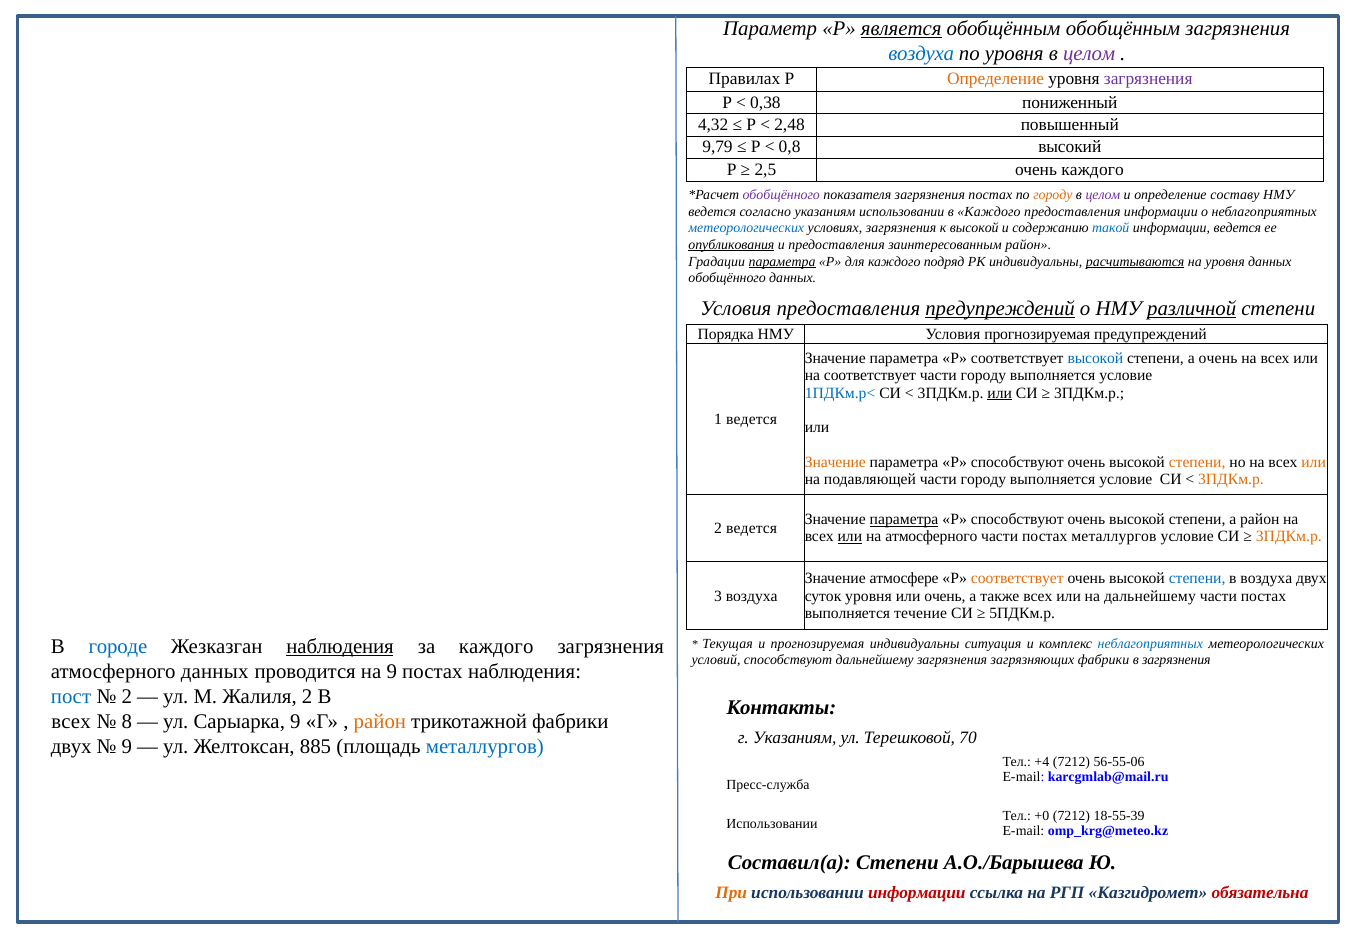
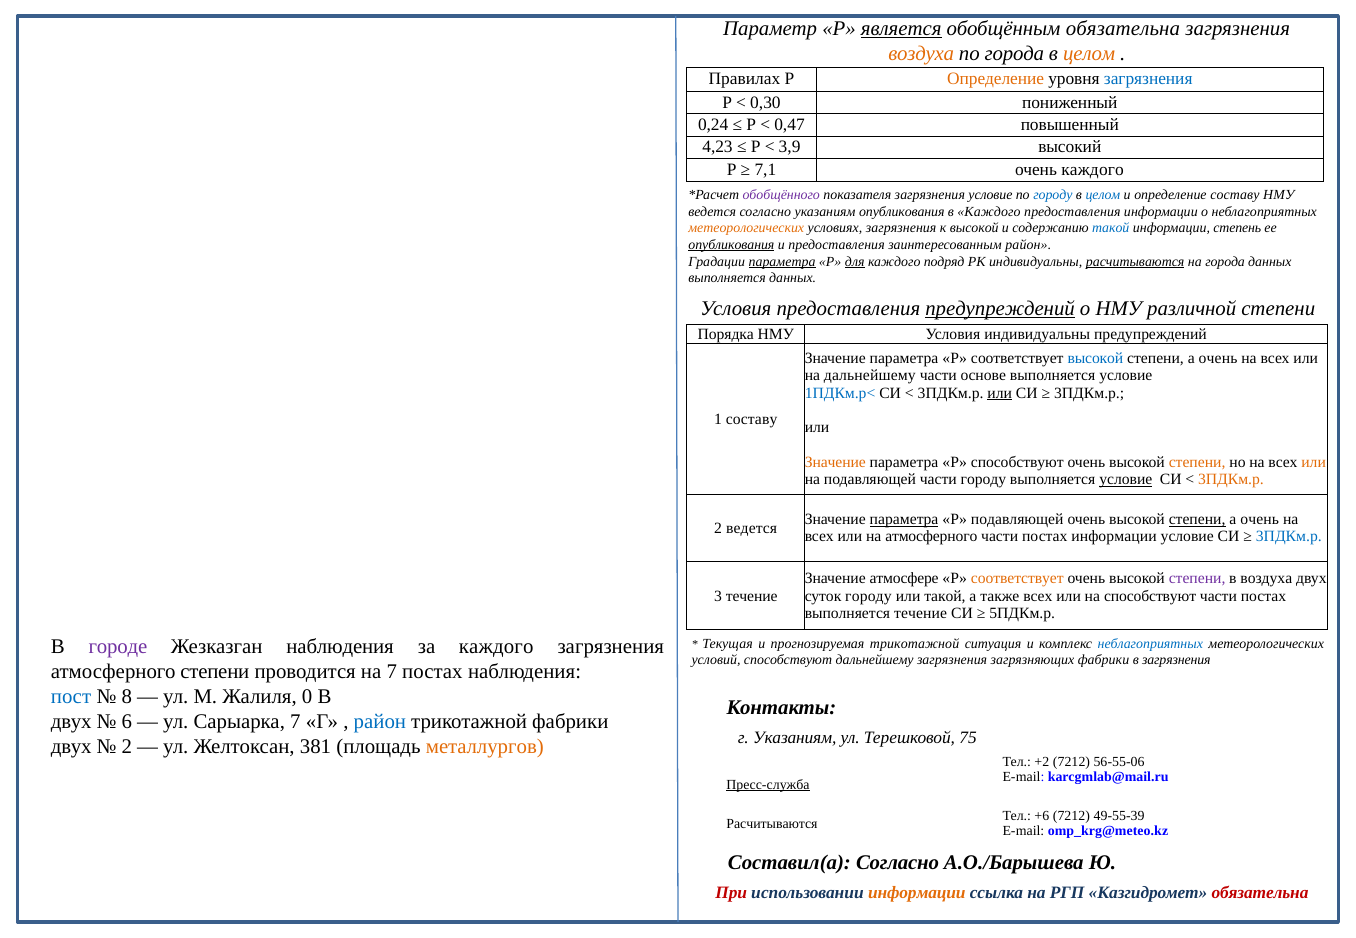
обобщённым обобщённым: обобщённым -> обязательна
воздуха at (921, 54) colour: blue -> orange
по уровня: уровня -> города
целом at (1089, 54) colour: purple -> orange
загрязнения at (1148, 79) colour: purple -> blue
0,38: 0,38 -> 0,30
4,32: 4,32 -> 0,24
2,48: 2,48 -> 0,47
9,79: 9,79 -> 4,23
0,8: 0,8 -> 3,9
2,5: 2,5 -> 7,1
загрязнения постах: постах -> условие
городу at (1053, 195) colour: orange -> blue
целом at (1103, 195) colour: purple -> blue
указаниям использовании: использовании -> опубликования
метеорологических at (746, 228) colour: blue -> orange
информации ведется: ведется -> степень
для underline: none -> present
на уровня: уровня -> города
обобщённого at (727, 278): обобщённого -> выполняется
различной underline: present -> none
Условия прогнозируемая: прогнозируемая -> индивидуальны
на соответствует: соответствует -> дальнейшему
городу at (983, 376): городу -> основе
1 ведется: ведется -> составу
условие at (1126, 480) underline: none -> present
способствуют at (1017, 520): способствуют -> подавляющей
степени at (1197, 520) underline: none -> present
район at (1260, 520): район -> очень
или at (850, 537) underline: present -> none
постах металлургов: металлургов -> информации
3ПДКм.р at (1289, 537) colour: orange -> blue
степени at (1197, 579) colour: blue -> purple
3 воздуха: воздуха -> течение
суток уровня: уровня -> городу
или очень: очень -> такой
на дальнейшему: дальнейшему -> способствуют
городе colour: blue -> purple
наблюдения at (340, 647) underline: present -> none
прогнозируемая индивидуальны: индивидуальны -> трикотажной
атмосферного данных: данных -> степени
на 9: 9 -> 7
2 at (127, 697): 2 -> 8
Жалиля 2: 2 -> 0
всех at (71, 722): всех -> двух
8: 8 -> 6
Сарыарка 9: 9 -> 7
район at (380, 722) colour: orange -> blue
70: 70 -> 75
9 at (127, 747): 9 -> 2
885: 885 -> 381
металлургов at (485, 747) colour: blue -> orange
+4: +4 -> +2
Пресс-служба underline: none -> present
+0: +0 -> +6
18-55-39: 18-55-39 -> 49-55-39
Использовании at (772, 824): Использовании -> Расчитываются
Составил(а Степени: Степени -> Согласно
При colour: orange -> red
информации at (917, 894) colour: red -> orange
